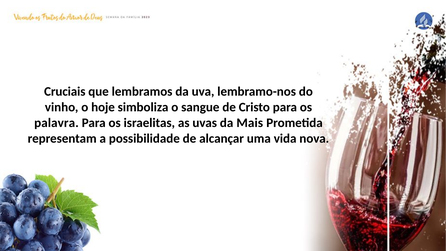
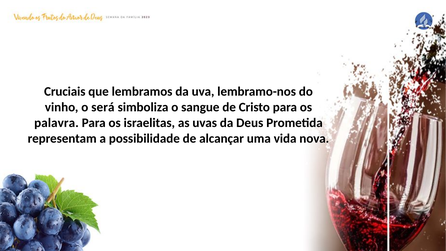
hoje: hoje -> será
Mais: Mais -> Deus
